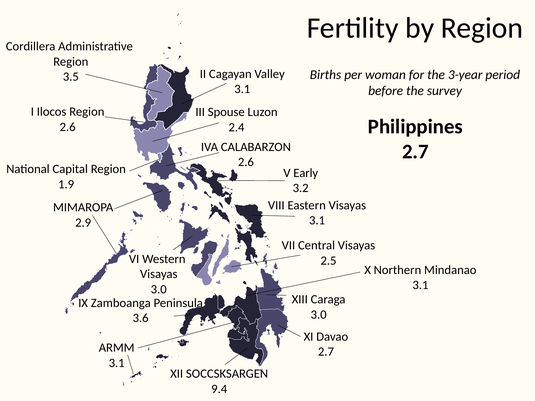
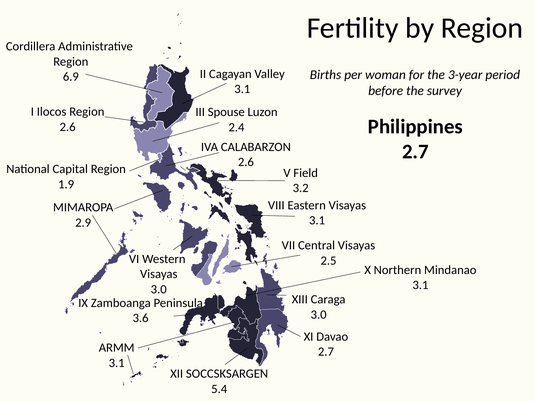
3.5: 3.5 -> 6.9
Early: Early -> Field
9.4: 9.4 -> 5.4
